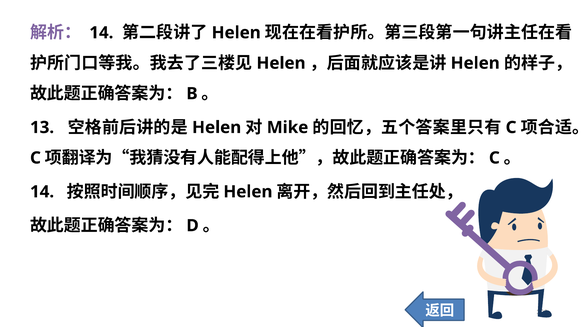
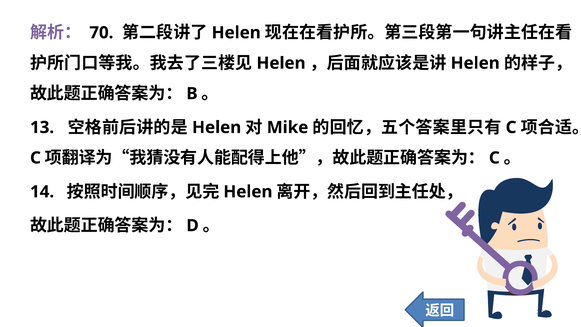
14 at (101, 33): 14 -> 70
